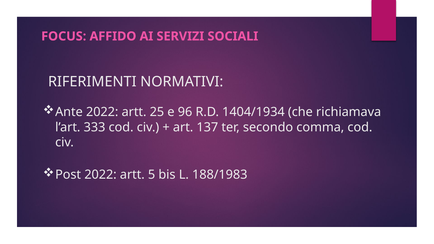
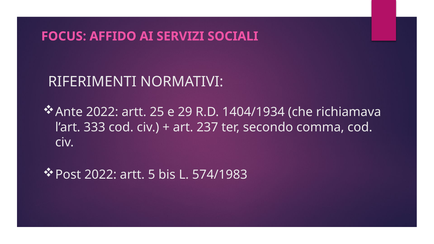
96: 96 -> 29
137: 137 -> 237
188/1983: 188/1983 -> 574/1983
